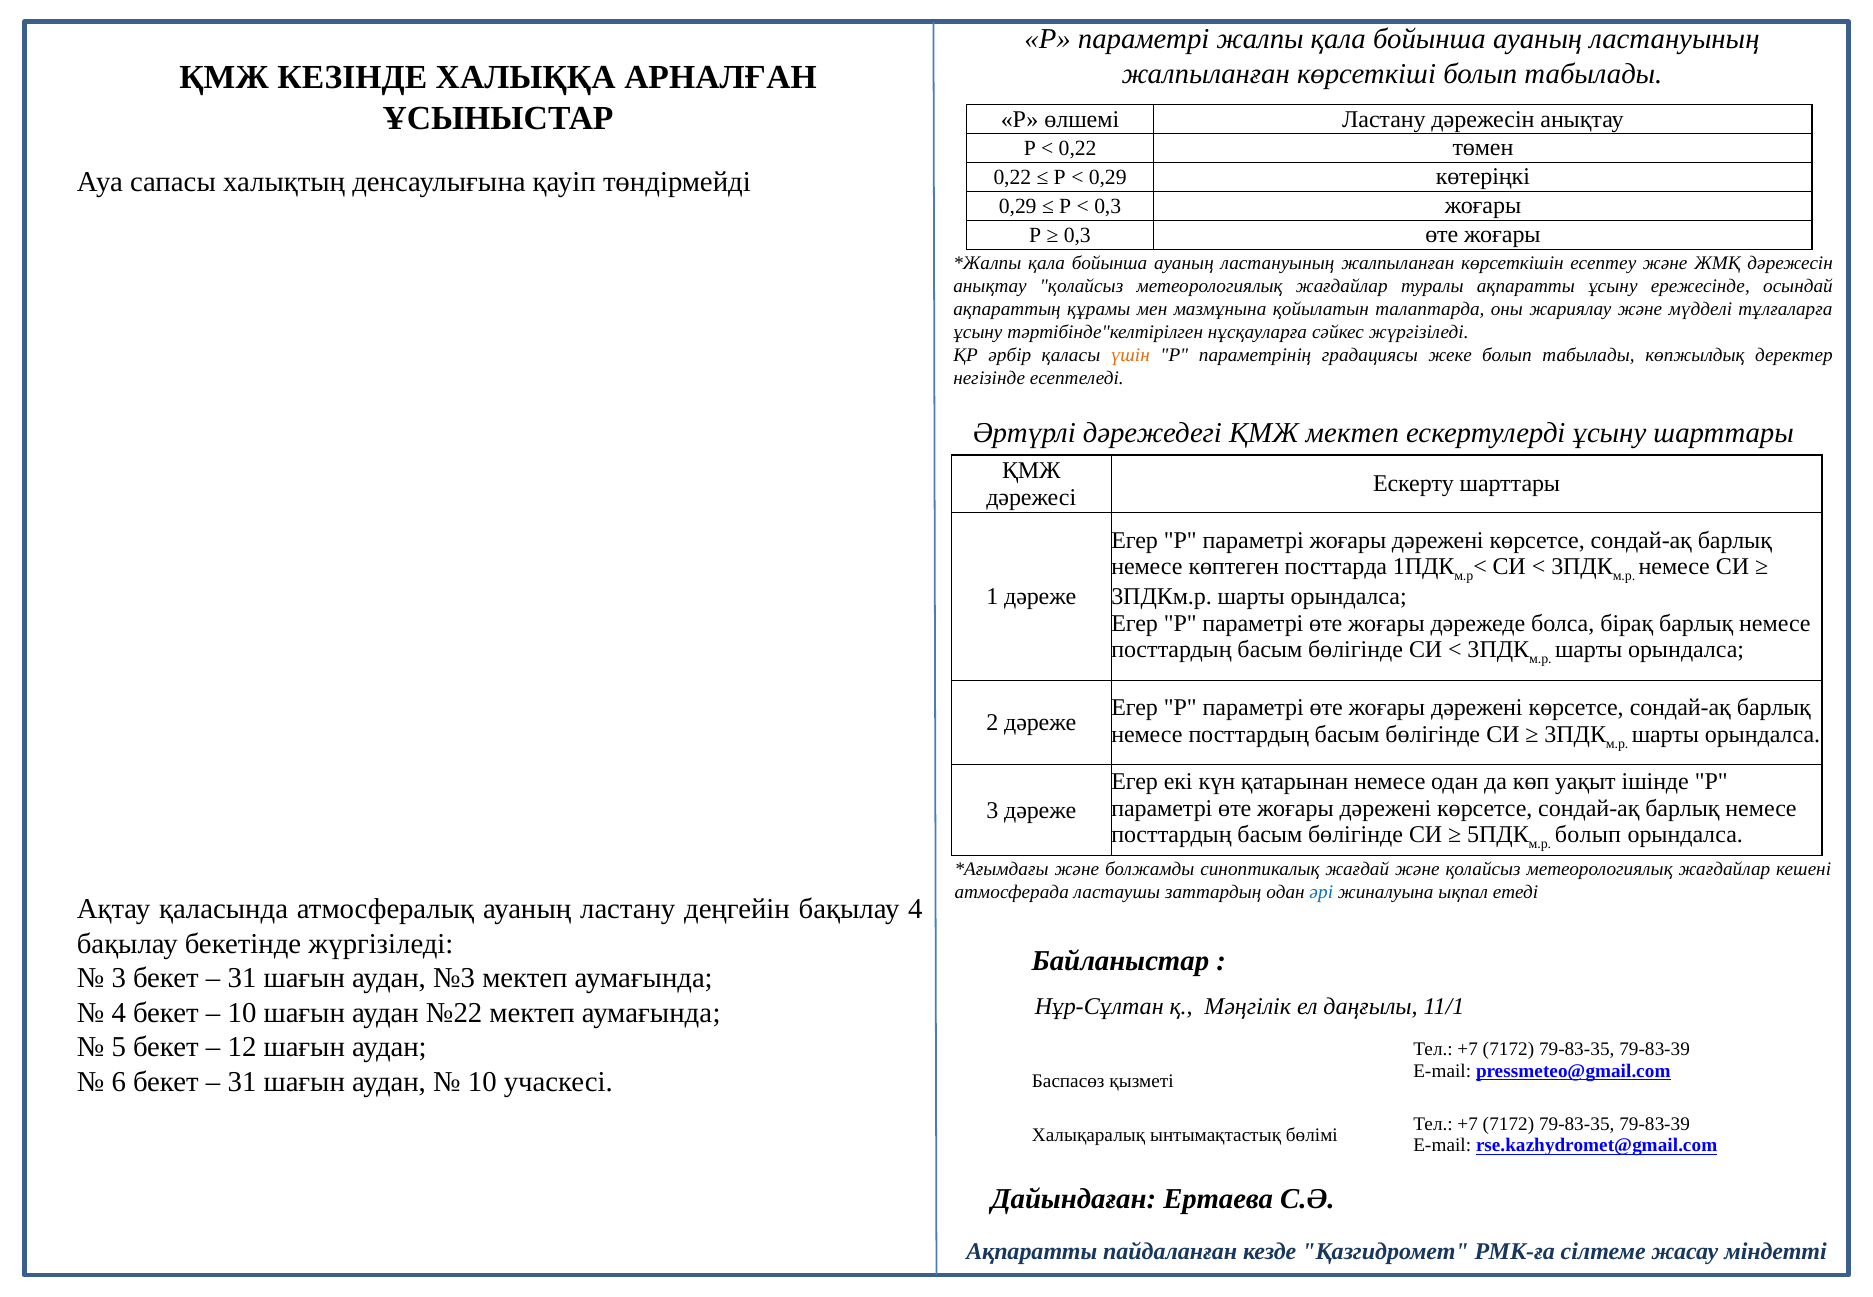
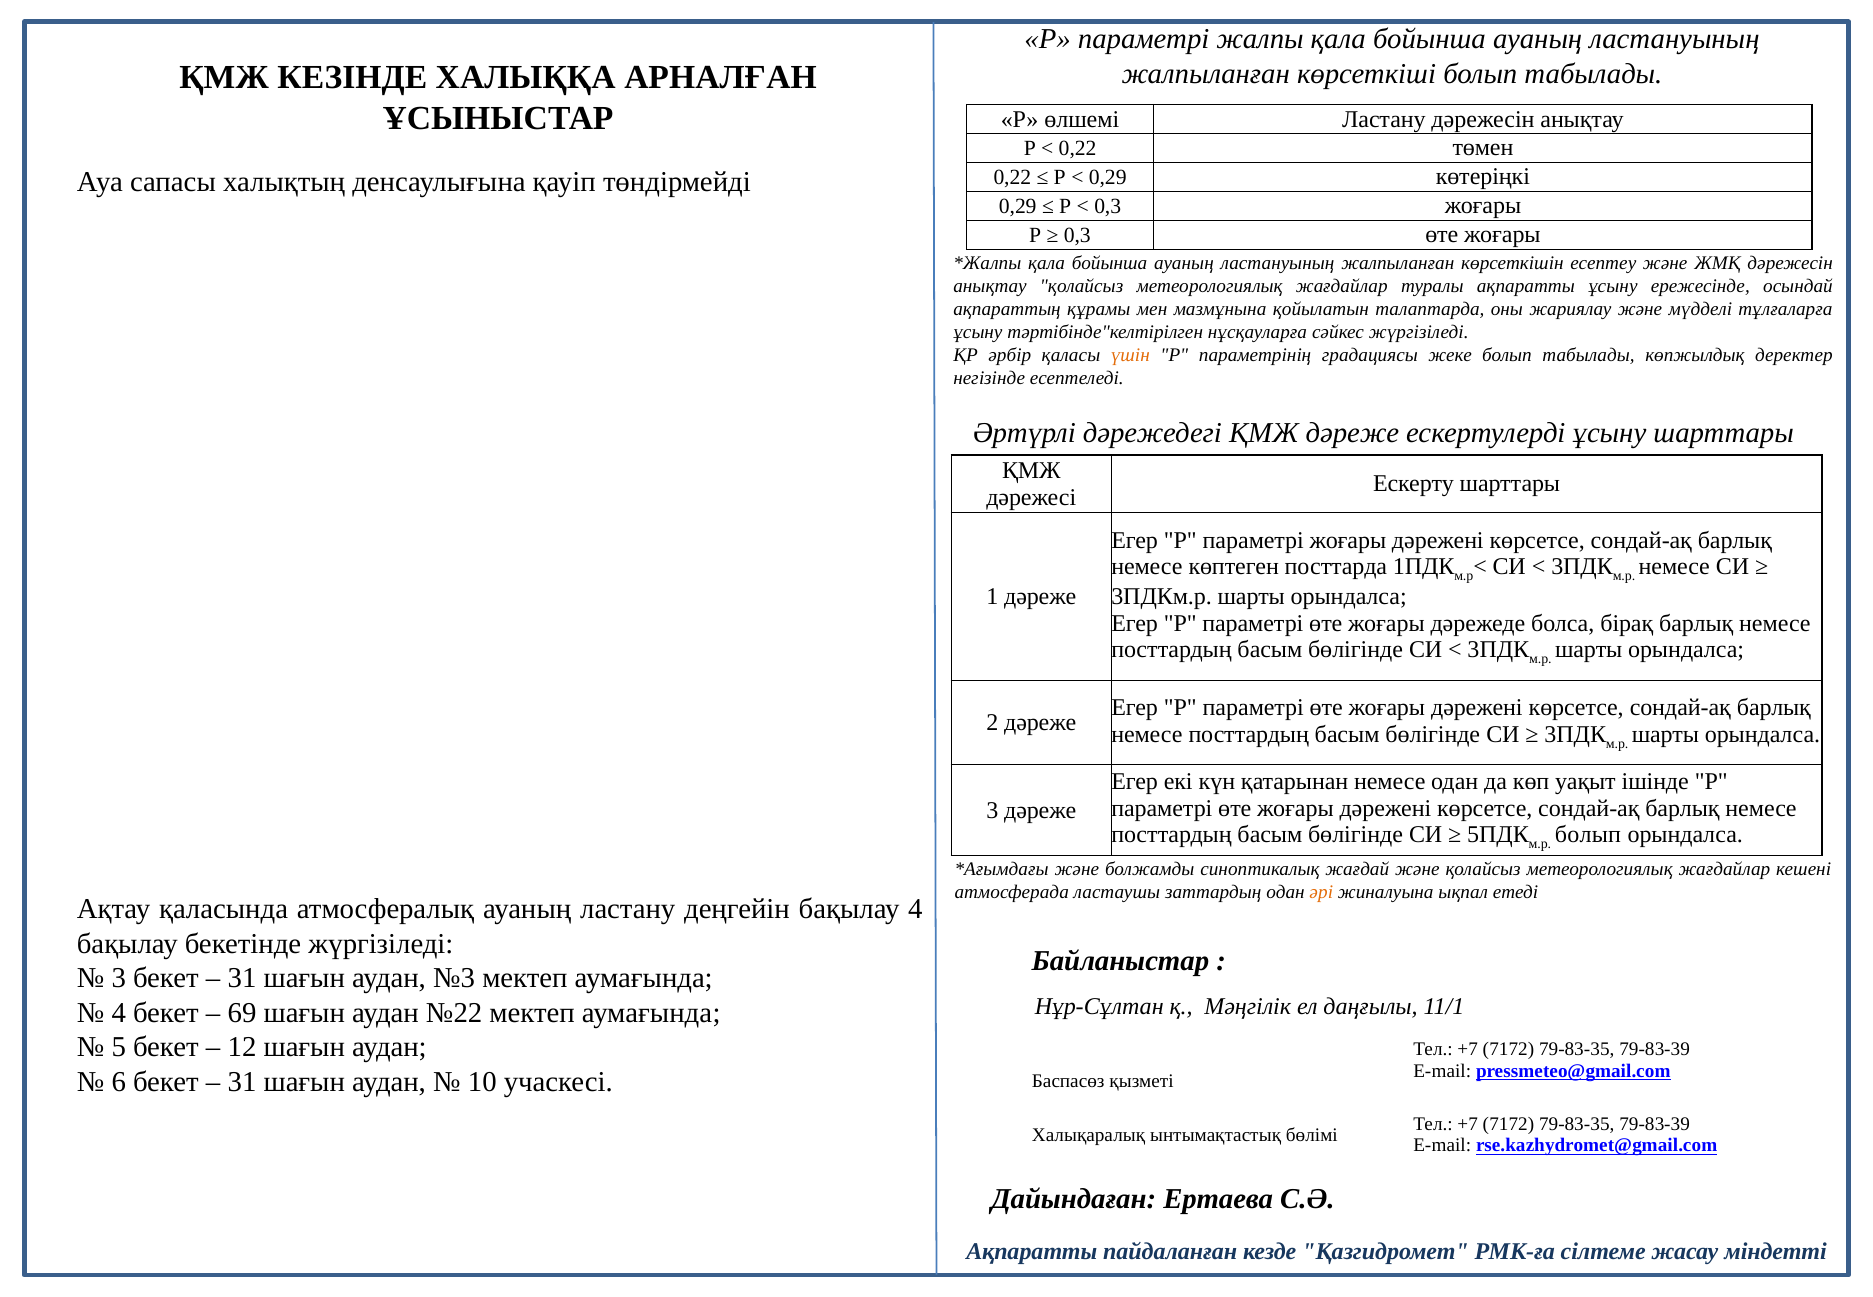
ҚМЖ мектеп: мектеп -> дәреже
әрі colour: blue -> orange
10 at (242, 1012): 10 -> 69
